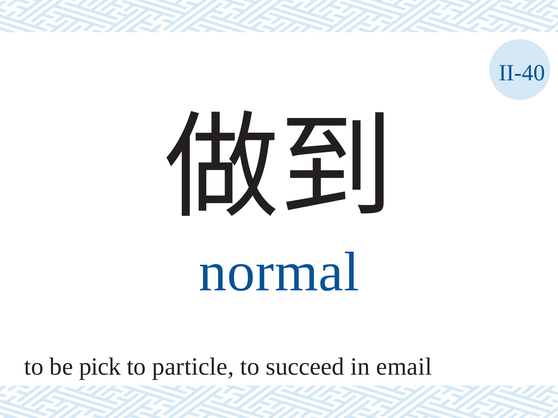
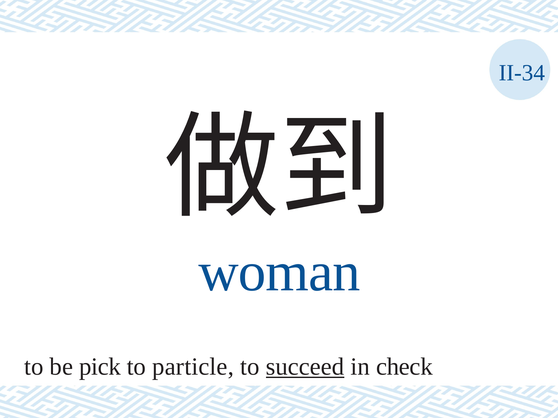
II-40: II-40 -> II-34
normal: normal -> woman
succeed underline: none -> present
email: email -> check
